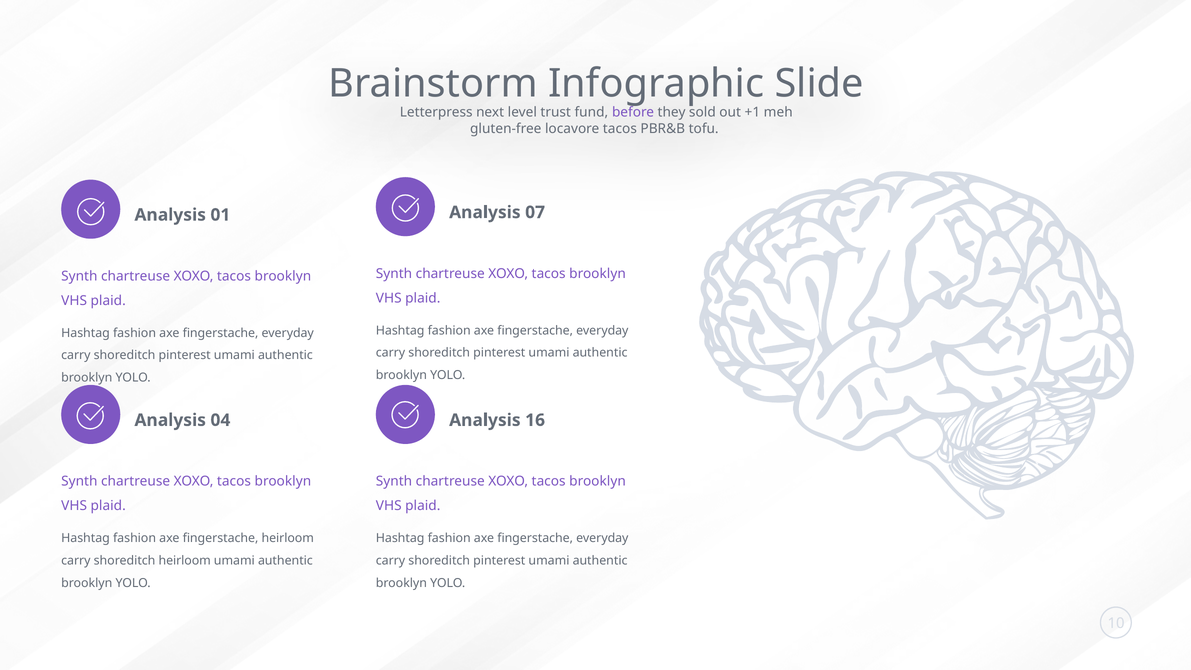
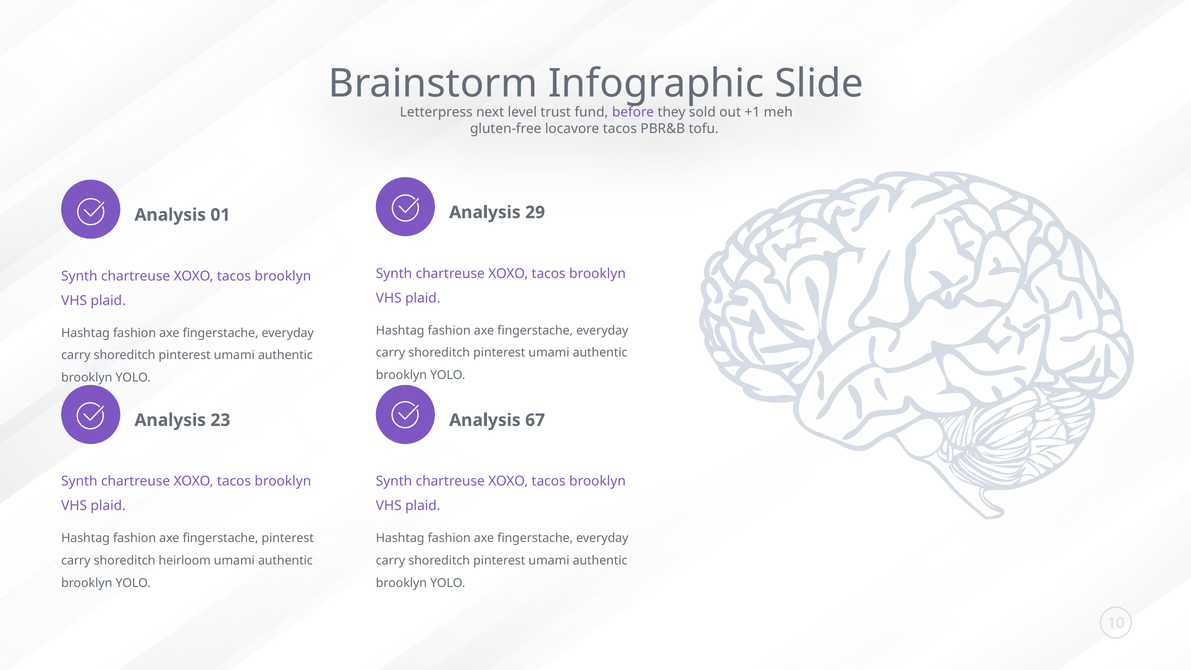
07: 07 -> 29
04: 04 -> 23
16: 16 -> 67
fingerstache heirloom: heirloom -> pinterest
